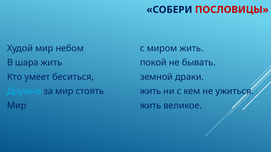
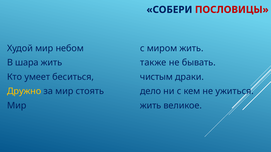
покой: покой -> также
земной: земной -> чистым
Дружно colour: light blue -> yellow
стоять жить: жить -> дело
